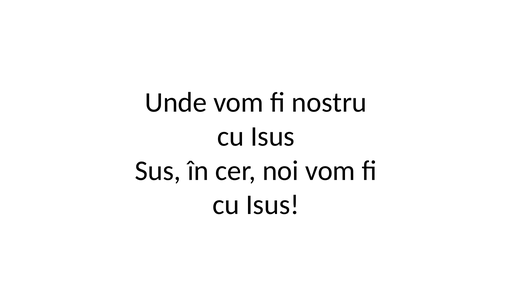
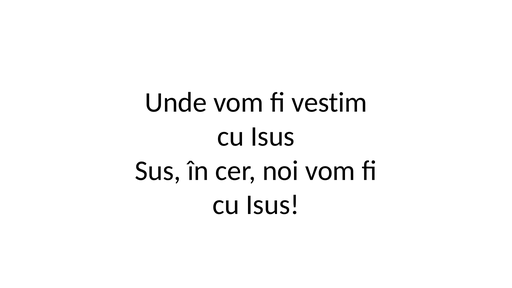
nostru: nostru -> vestim
